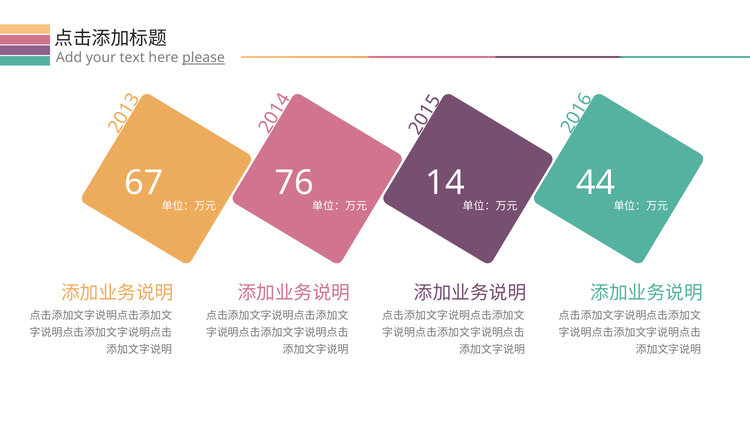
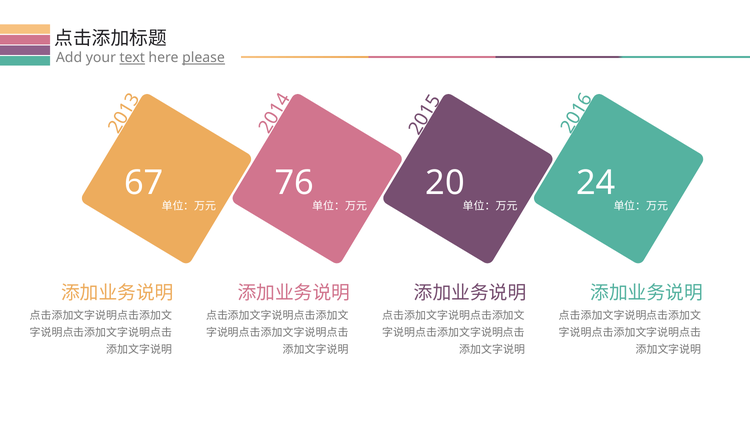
text underline: none -> present
14: 14 -> 20
44: 44 -> 24
